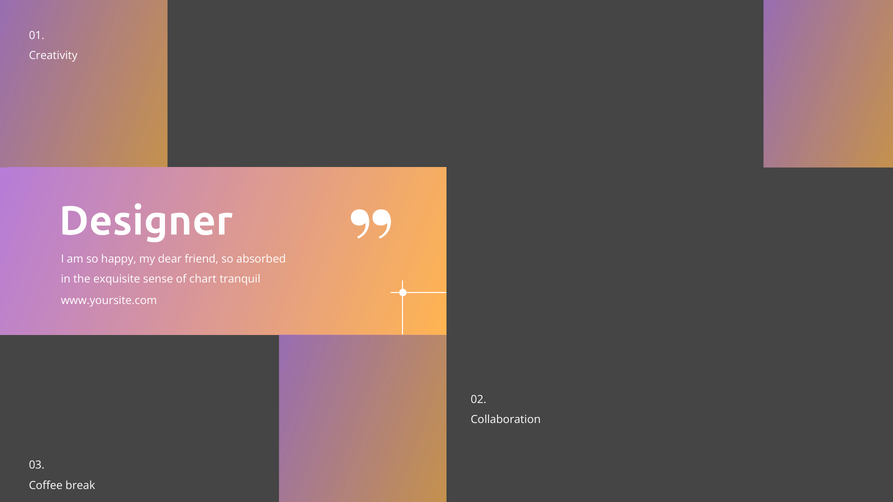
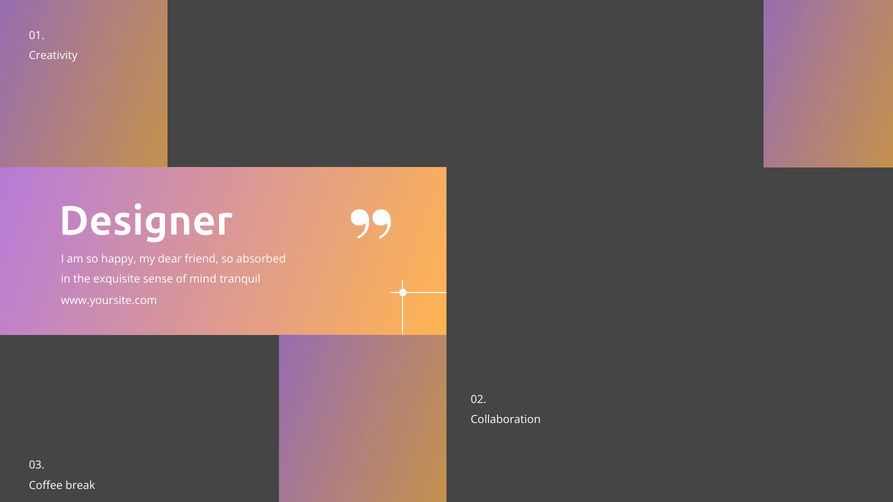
chart: chart -> mind
